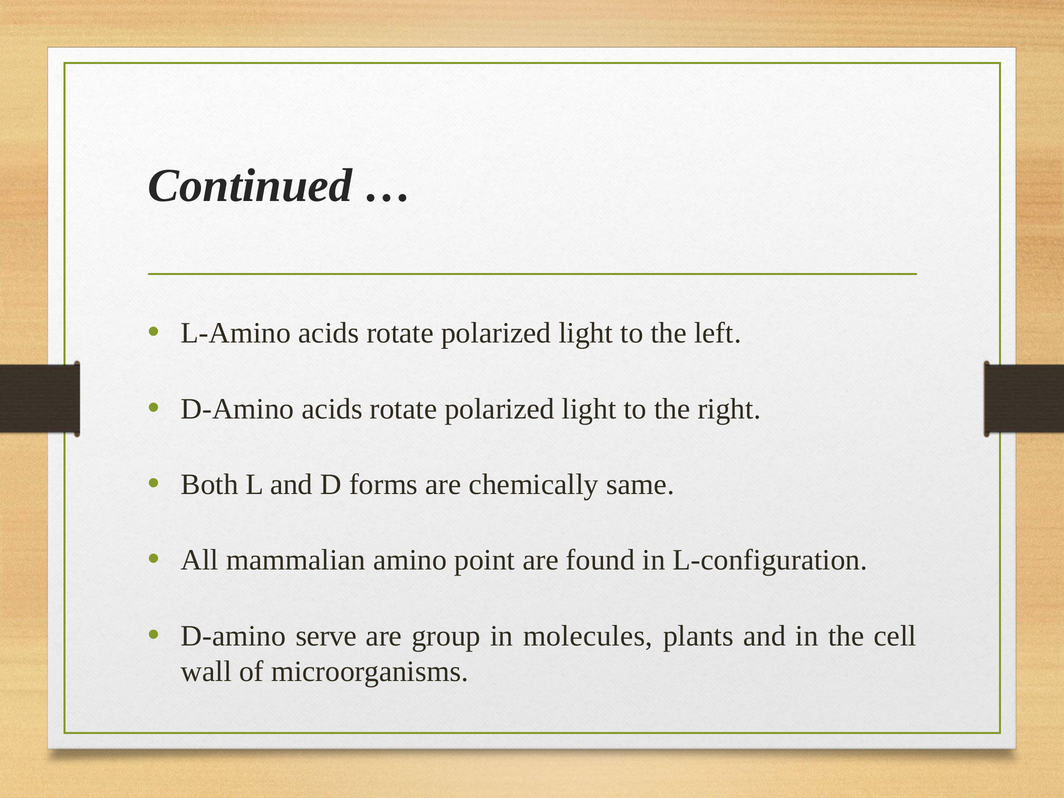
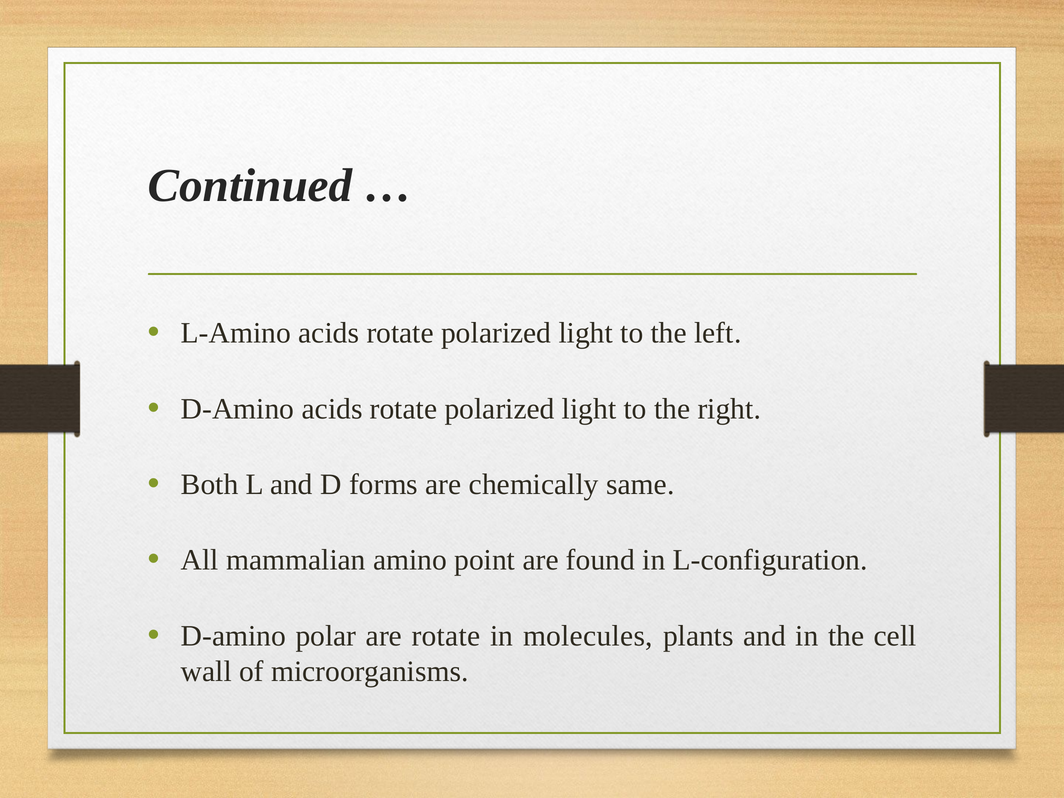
serve: serve -> polar
are group: group -> rotate
